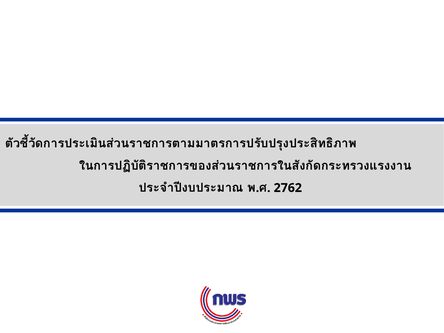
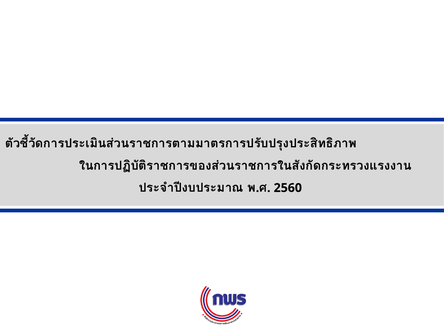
2762: 2762 -> 2560
